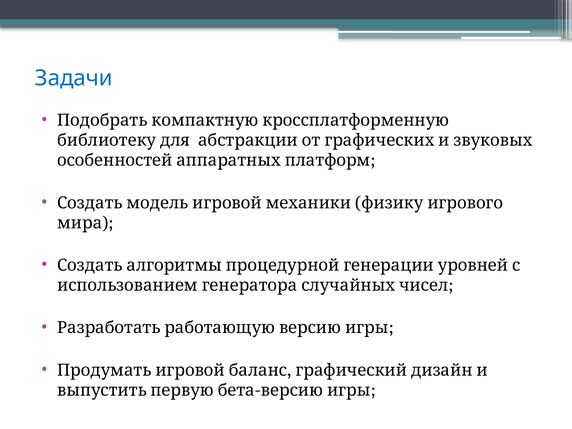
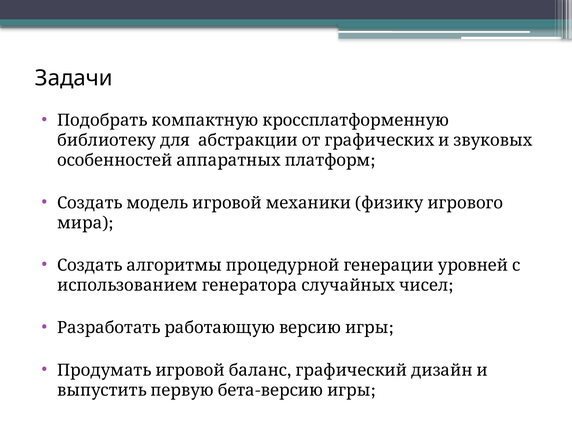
Задачи colour: blue -> black
